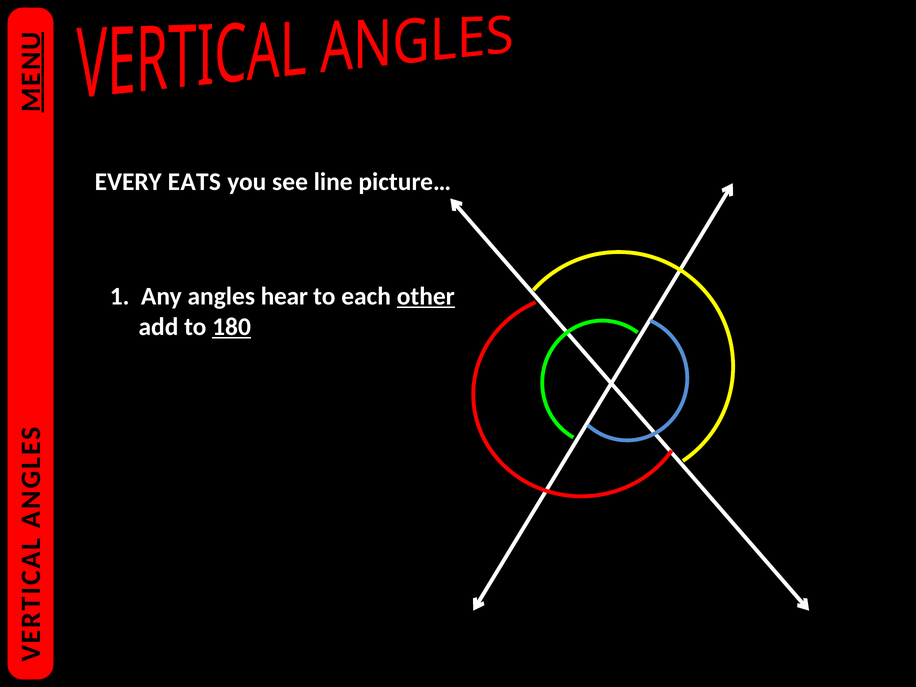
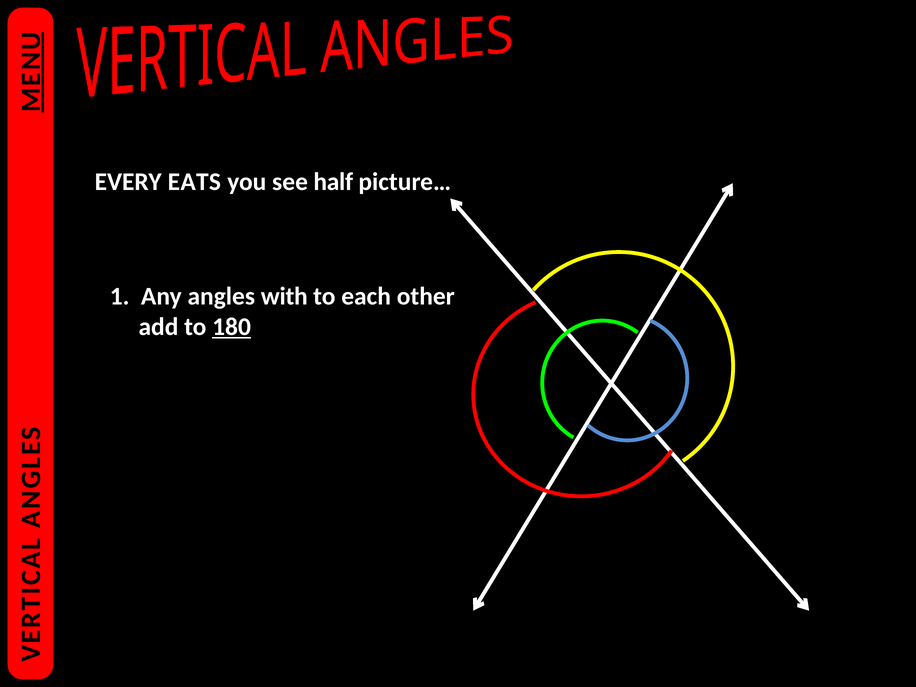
line: line -> half
hear: hear -> with
other underline: present -> none
